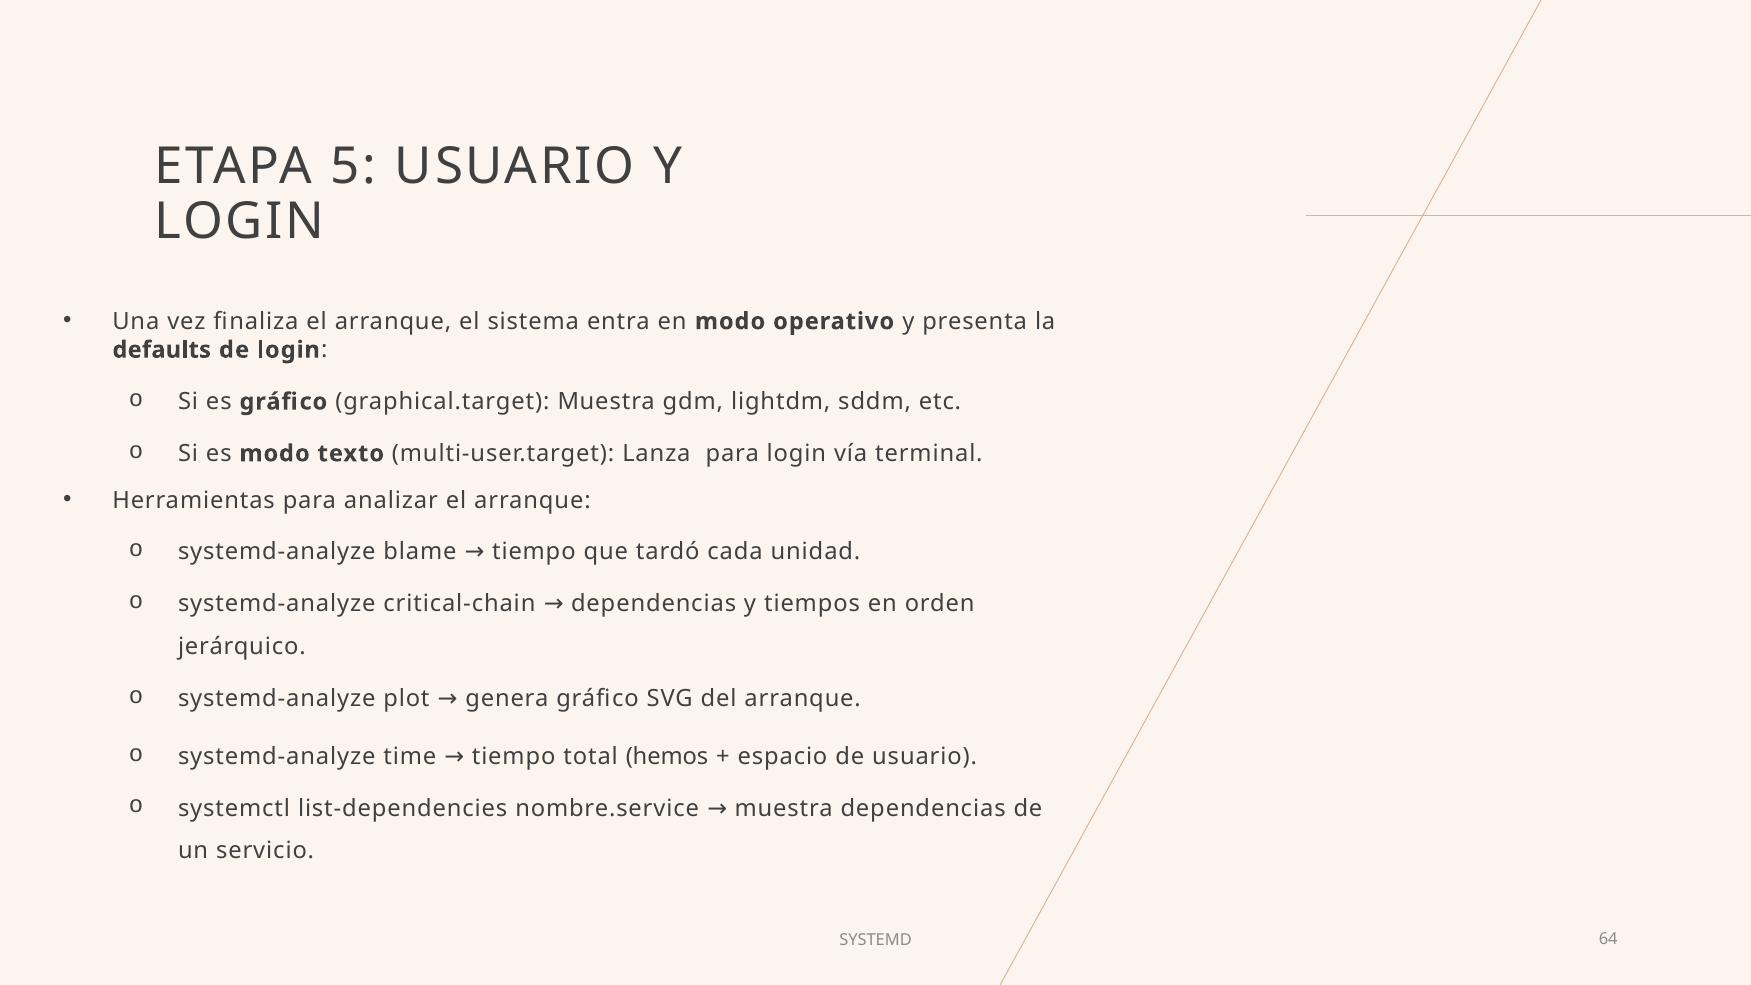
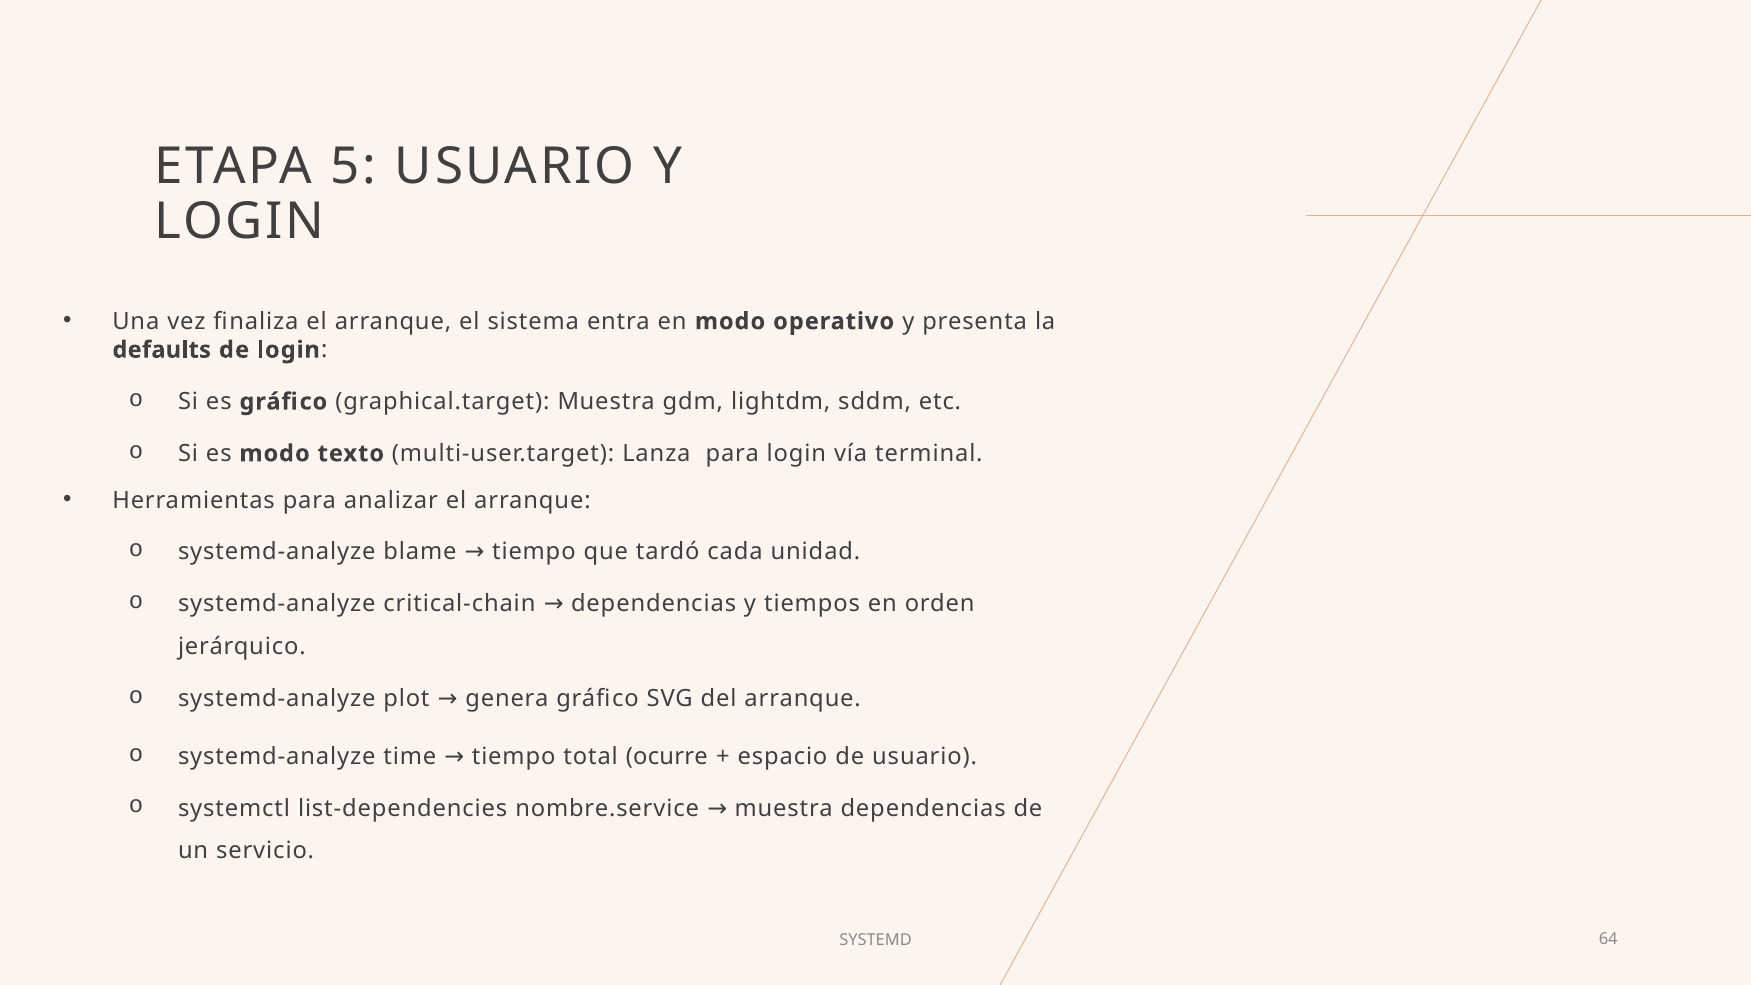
hemos: hemos -> ocurre
